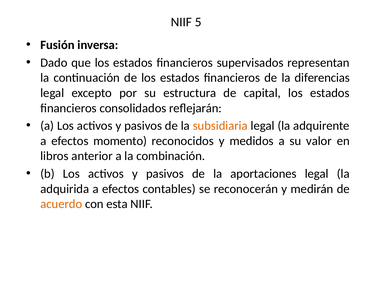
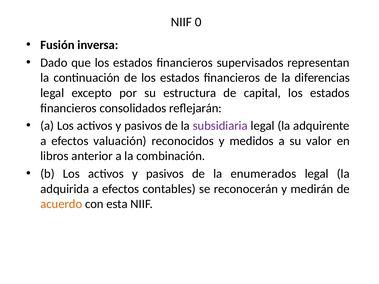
5: 5 -> 0
subsidiaria colour: orange -> purple
momento: momento -> valuación
aportaciones: aportaciones -> enumerados
